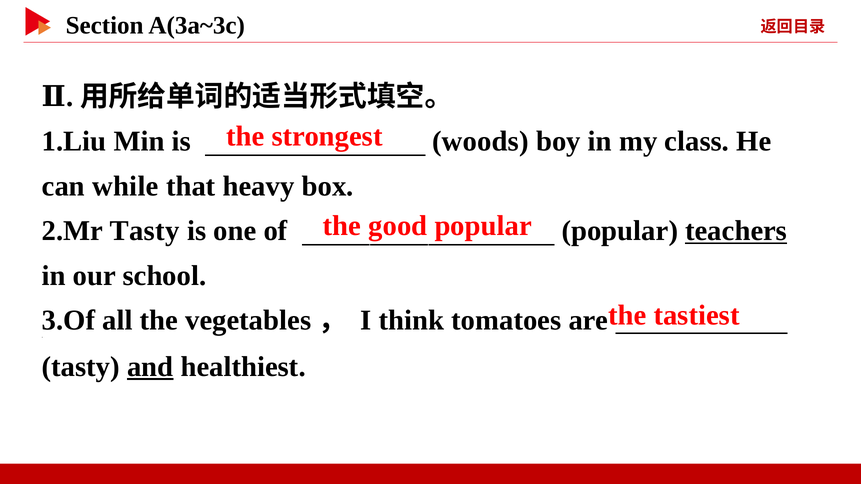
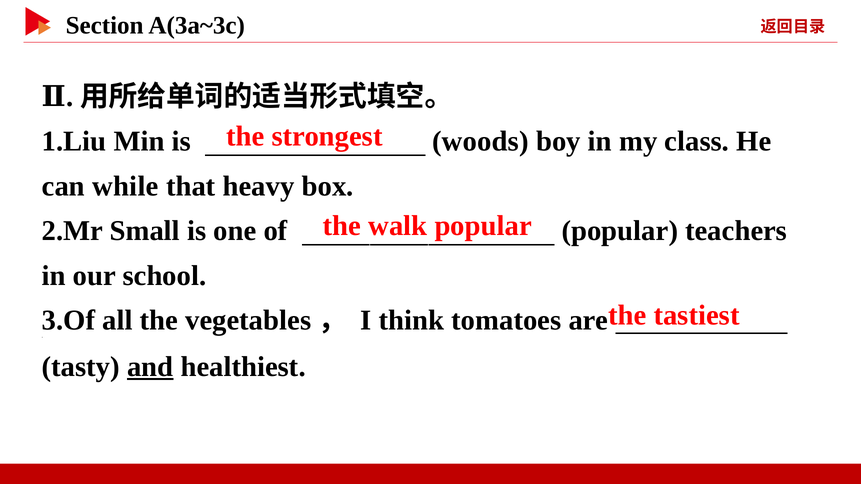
good: good -> walk
2.Mr Tasty: Tasty -> Small
teachers underline: present -> none
